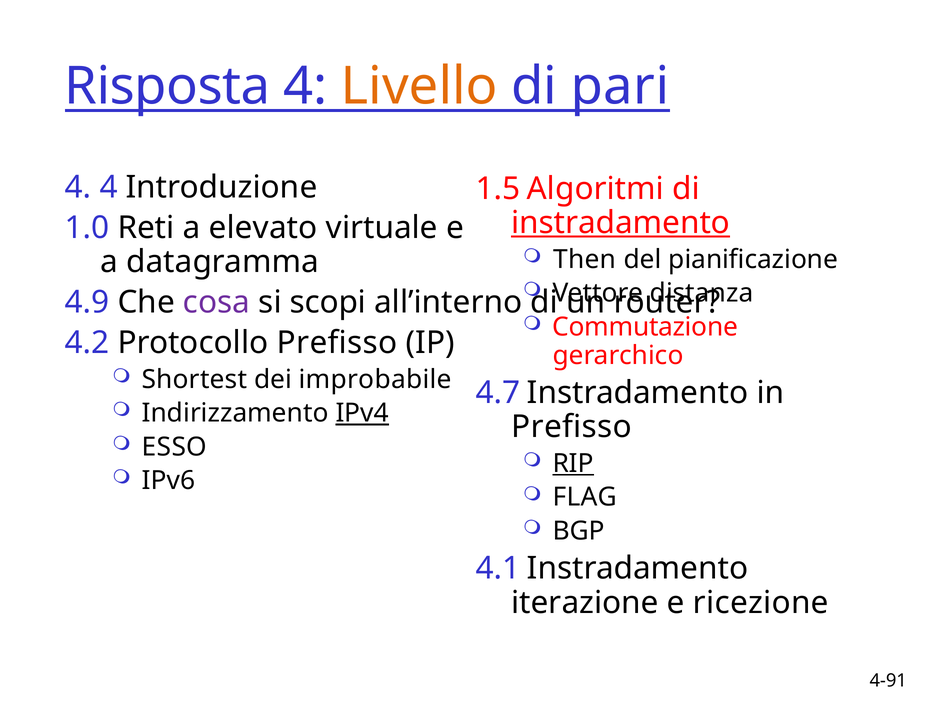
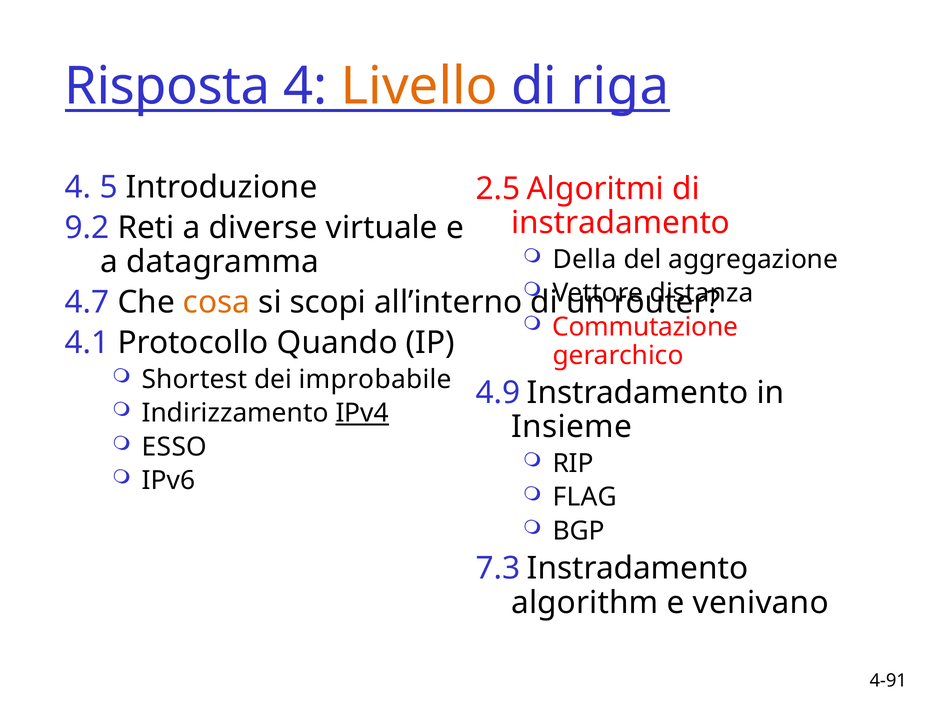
pari: pari -> riga
4 4: 4 -> 5
1.5: 1.5 -> 2.5
instradamento at (621, 223) underline: present -> none
1.0: 1.0 -> 9.2
elevato: elevato -> diverse
Then: Then -> Della
pianificazione: pianificazione -> aggregazione
4.9: 4.9 -> 4.7
cosa colour: purple -> orange
4.2: 4.2 -> 4.1
Protocollo Prefisso: Prefisso -> Quando
4.7: 4.7 -> 4.9
Prefisso at (572, 427): Prefisso -> Insieme
RIP underline: present -> none
4.1: 4.1 -> 7.3
iterazione: iterazione -> algorithm
ricezione: ricezione -> venivano
